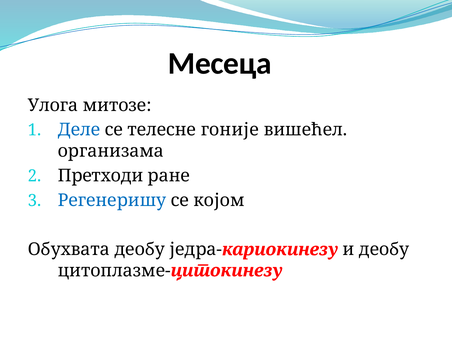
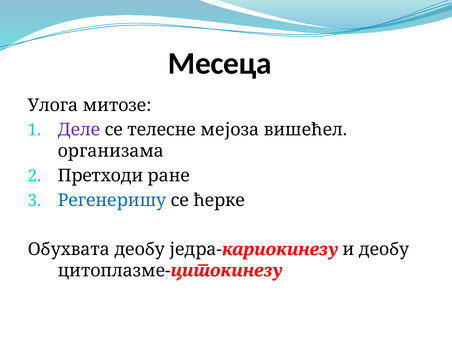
Деле colour: blue -> purple
гоније: гоније -> мејоза
којом: којом -> ћерке
